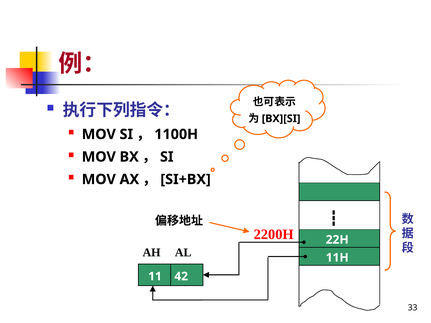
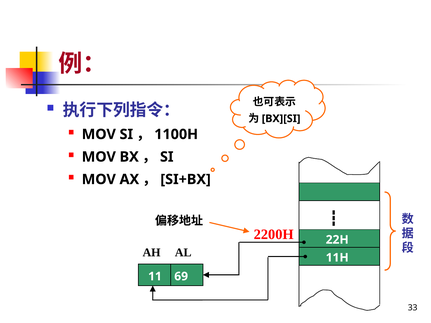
42: 42 -> 69
